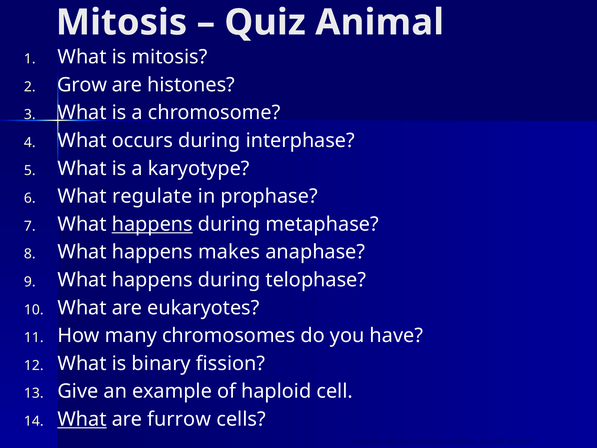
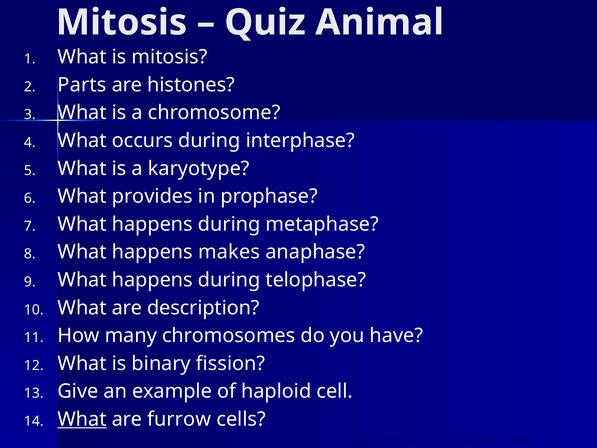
Grow: Grow -> Parts
regulate: regulate -> provides
happens at (152, 224) underline: present -> none
eukaryotes: eukaryotes -> description
